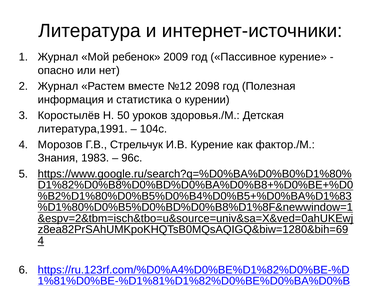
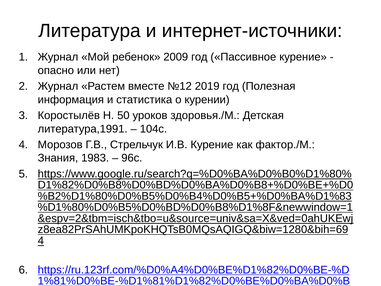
2098: 2098 -> 2019
